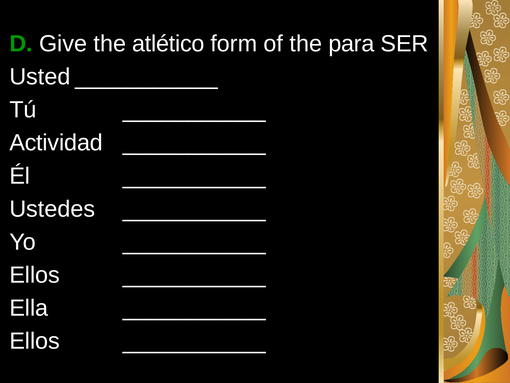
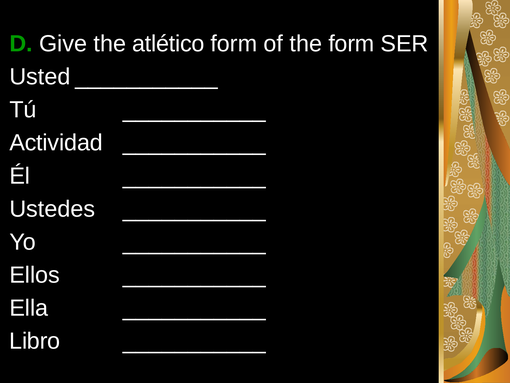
the para: para -> form
Ellos at (35, 341): Ellos -> Libro
